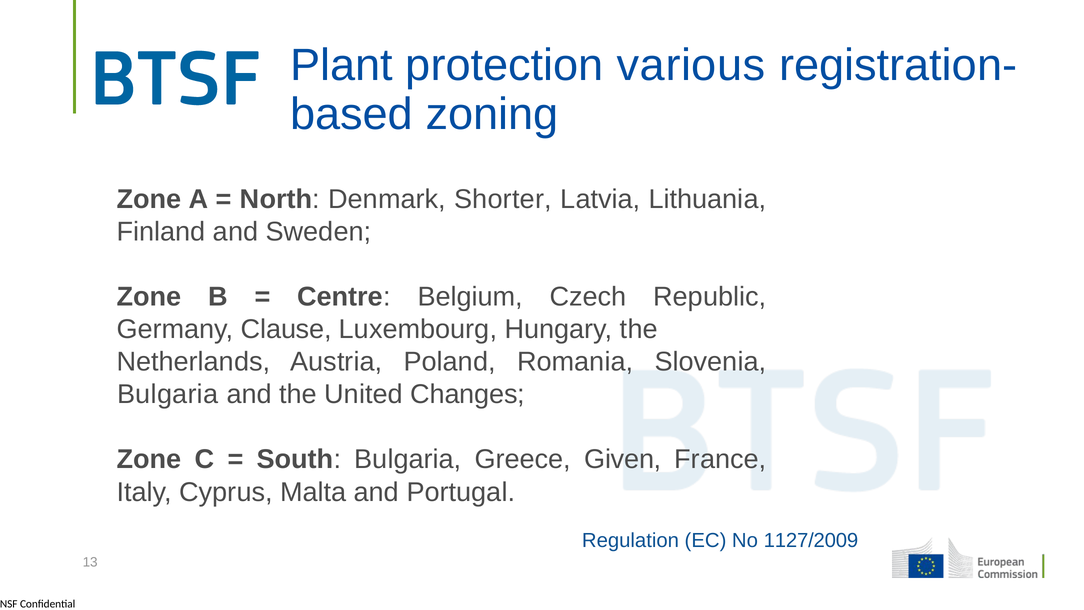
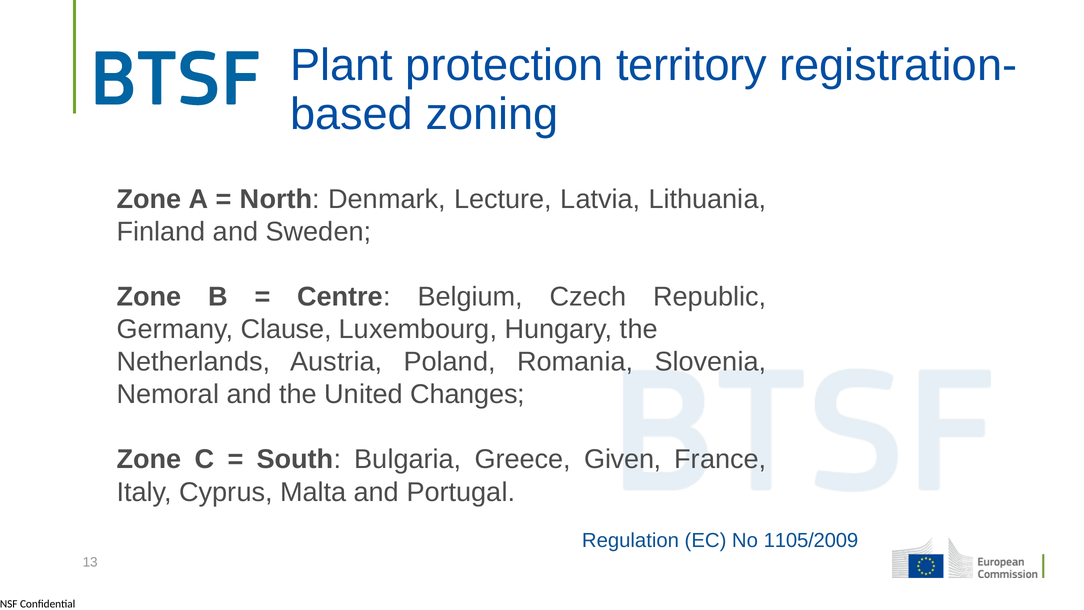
various: various -> territory
Shorter: Shorter -> Lecture
Bulgaria at (168, 394): Bulgaria -> Nemoral
1127/2009: 1127/2009 -> 1105/2009
